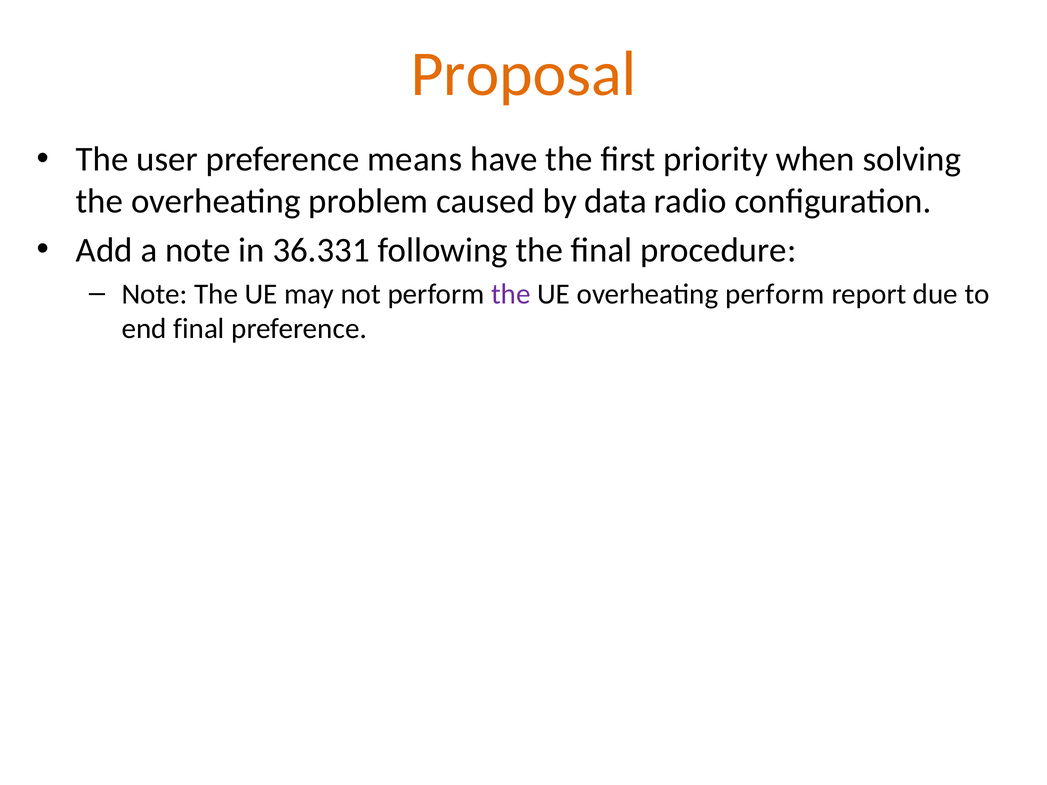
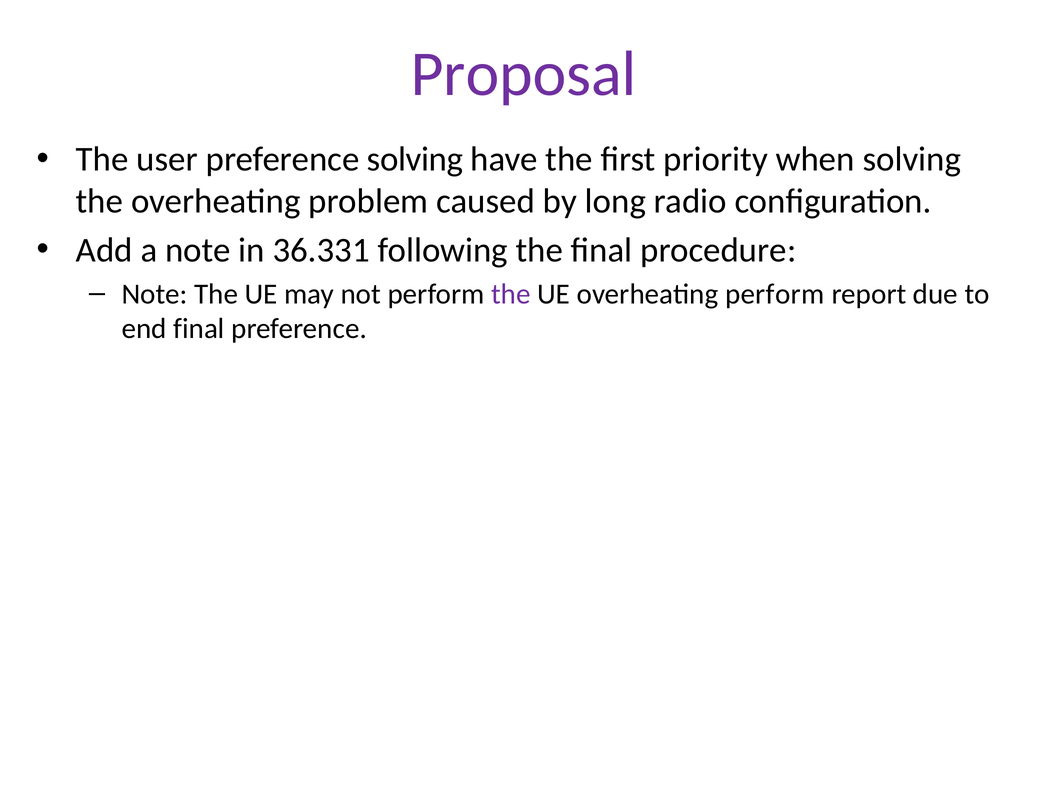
Proposal colour: orange -> purple
preference means: means -> solving
data: data -> long
